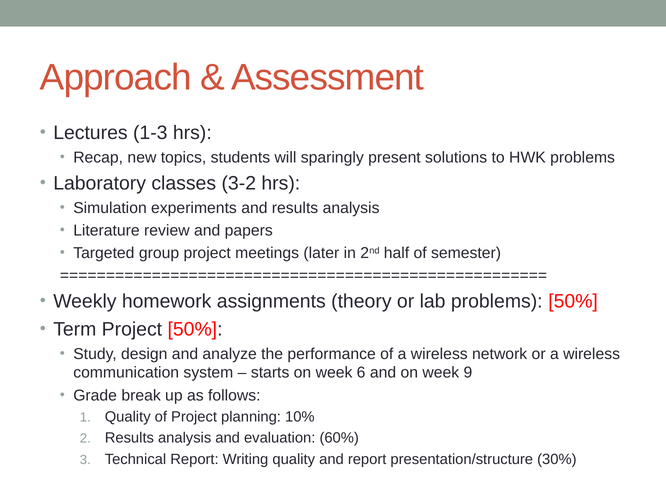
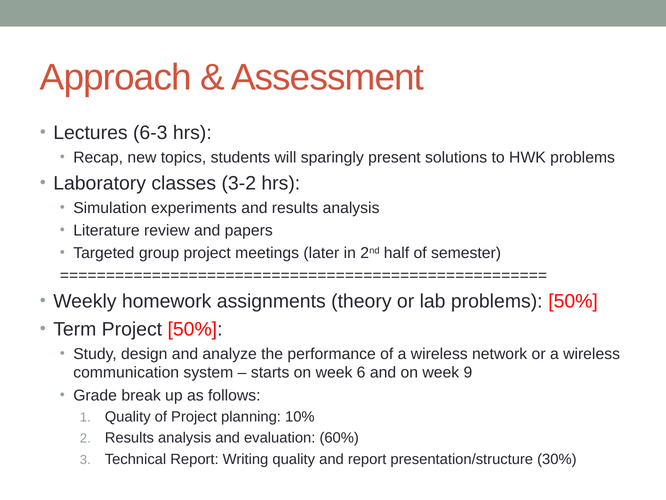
1-3: 1-3 -> 6-3
